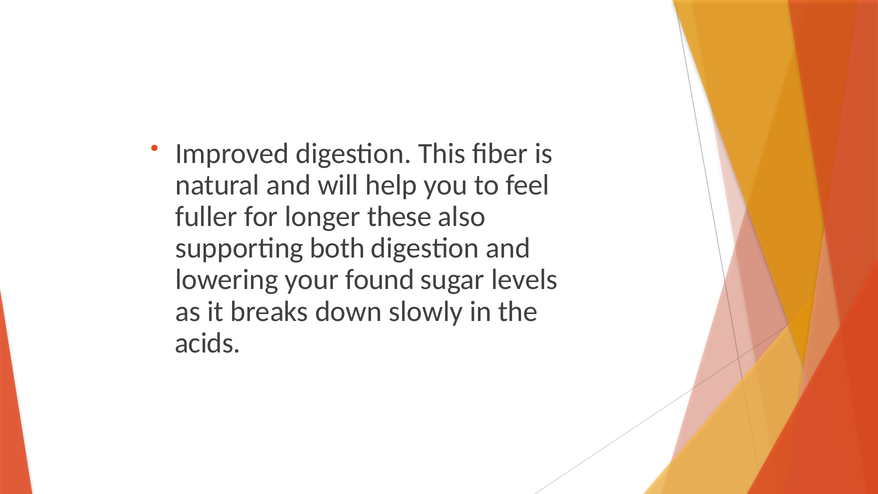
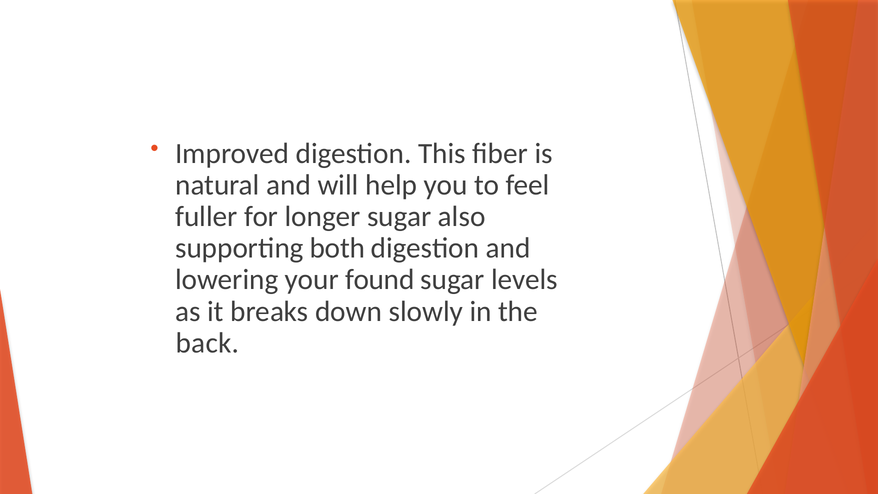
longer these: these -> sugar
acids: acids -> back
